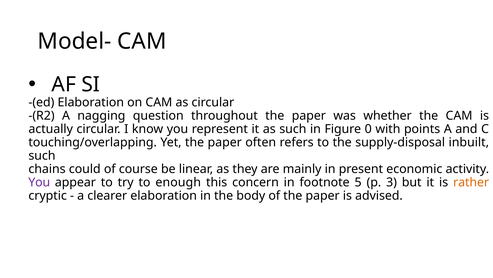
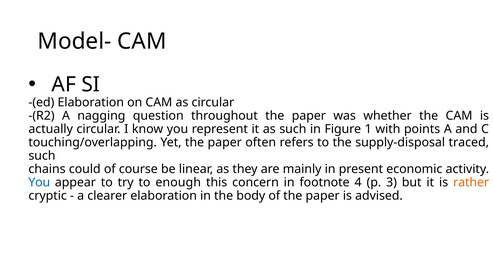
0: 0 -> 1
inbuilt: inbuilt -> traced
You at (39, 182) colour: purple -> blue
5: 5 -> 4
